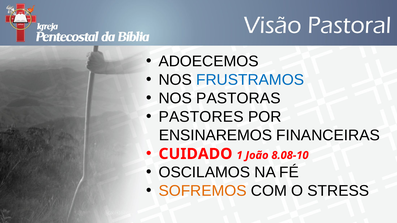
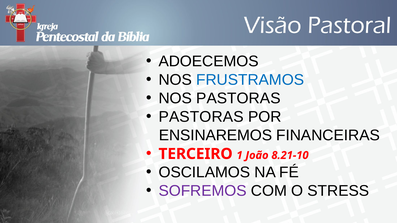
PASTORES at (201, 117): PASTORES -> PASTORAS
CUIDADO: CUIDADO -> TERCEIRO
8.08-10: 8.08-10 -> 8.21-10
SOFREMOS colour: orange -> purple
